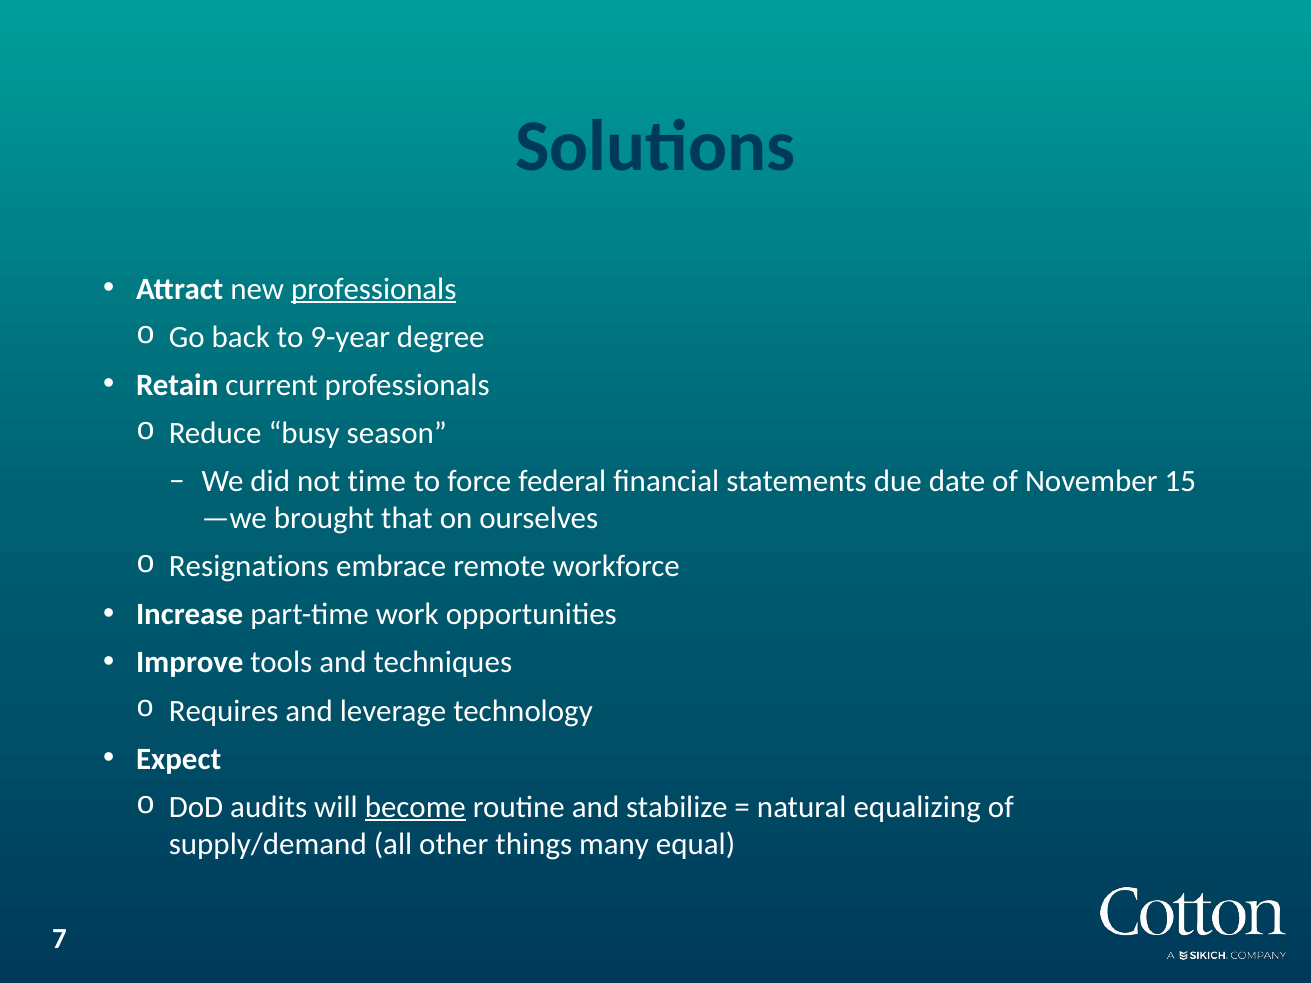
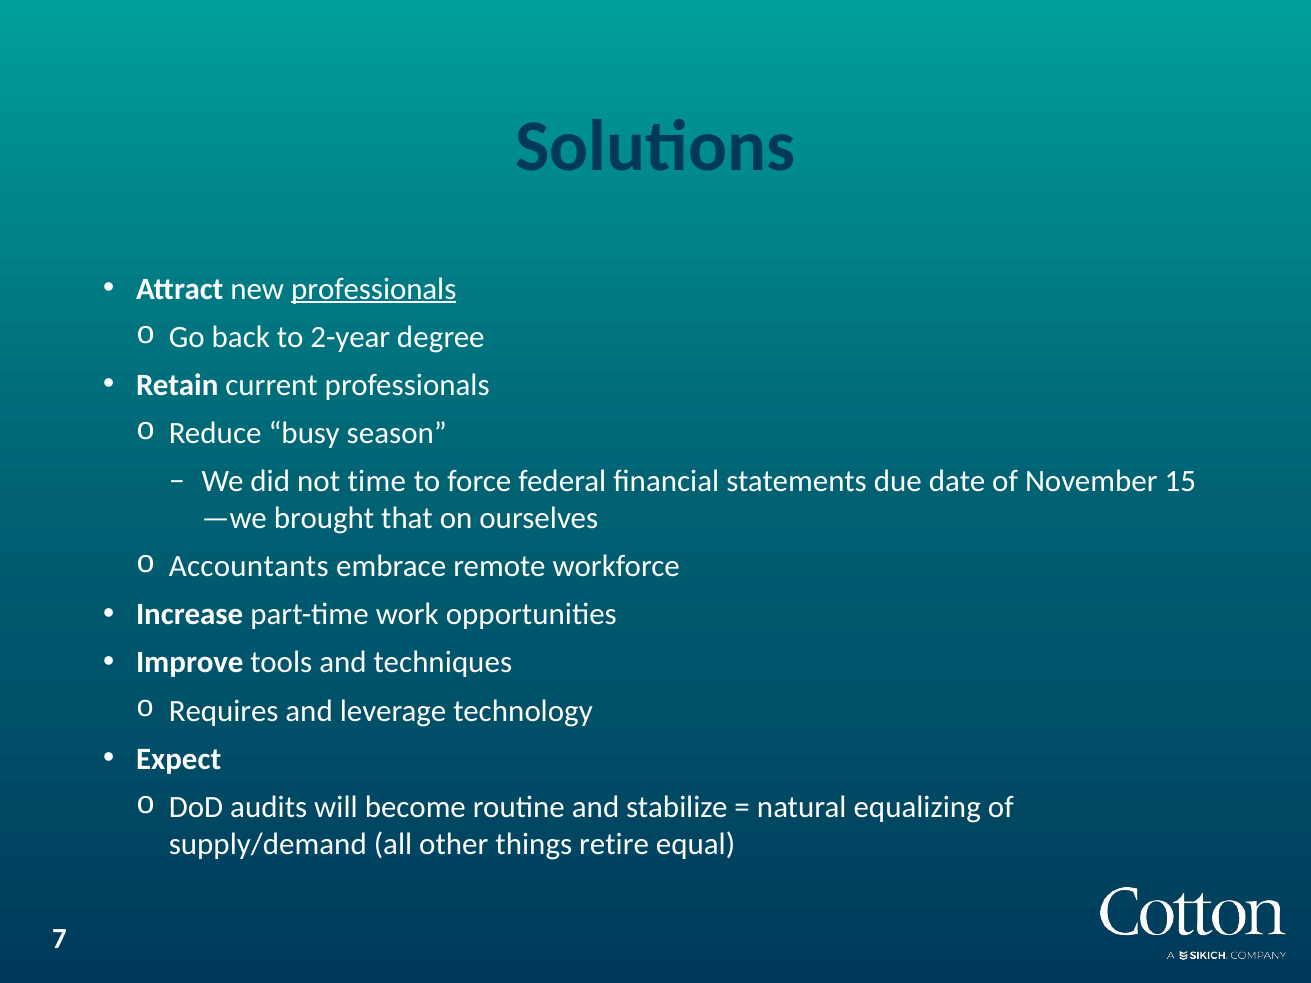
9-year: 9-year -> 2-year
Resignations: Resignations -> Accountants
become underline: present -> none
many: many -> retire
